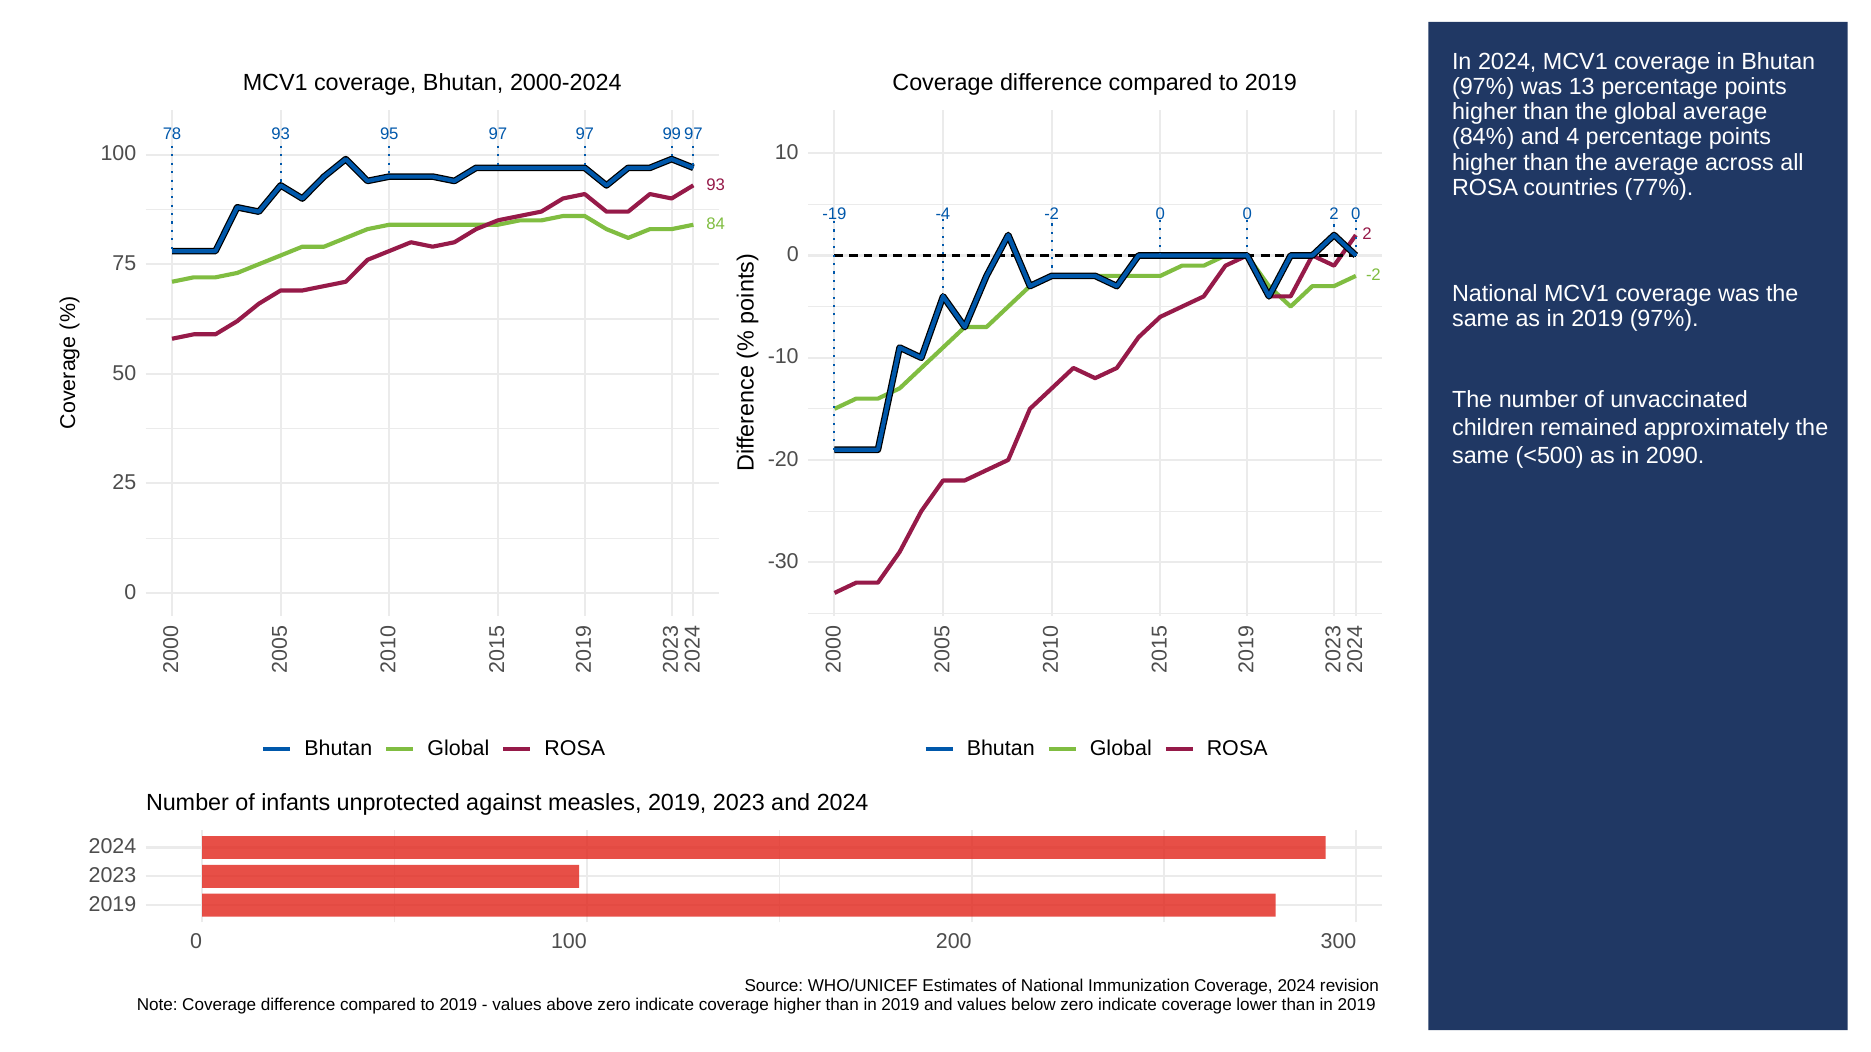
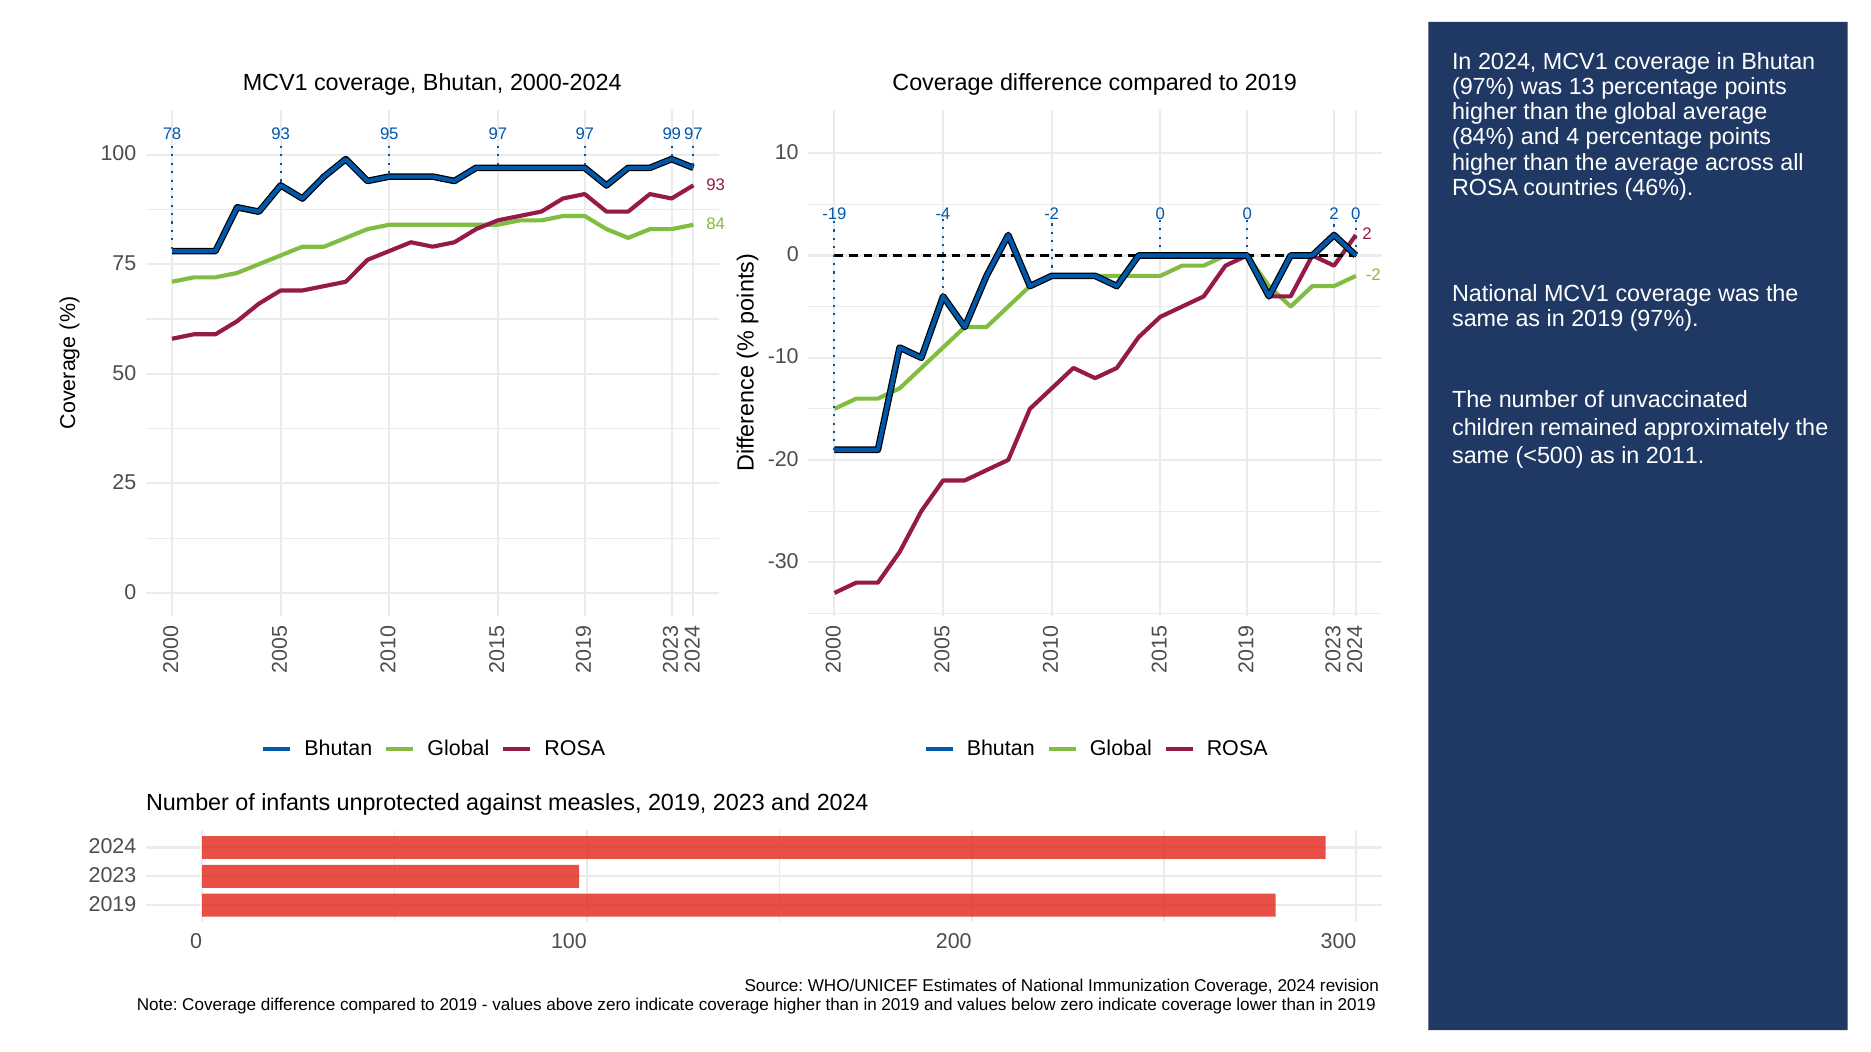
77%: 77% -> 46%
2090: 2090 -> 2011
